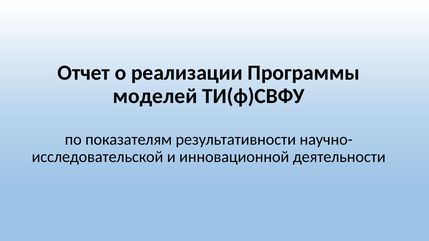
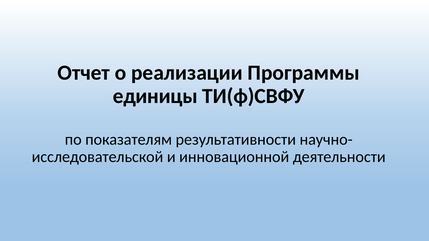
моделей: моделей -> единицы
